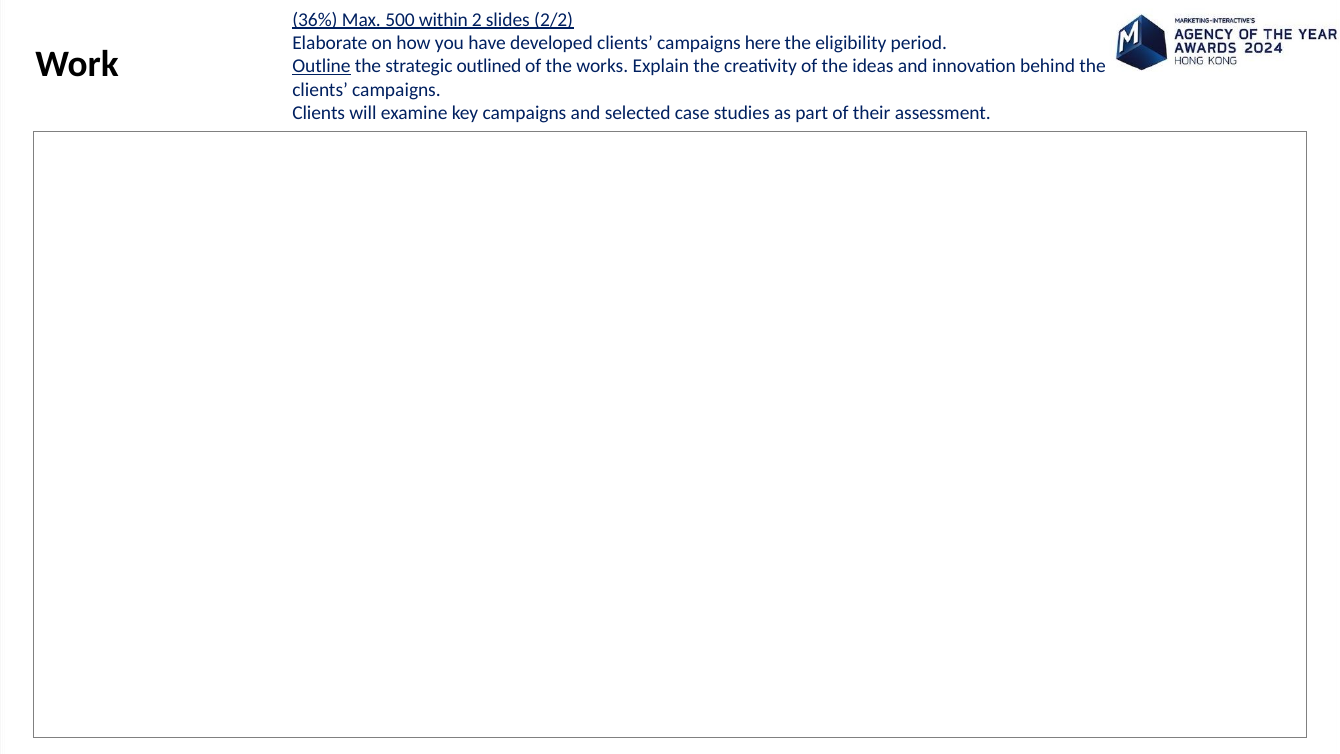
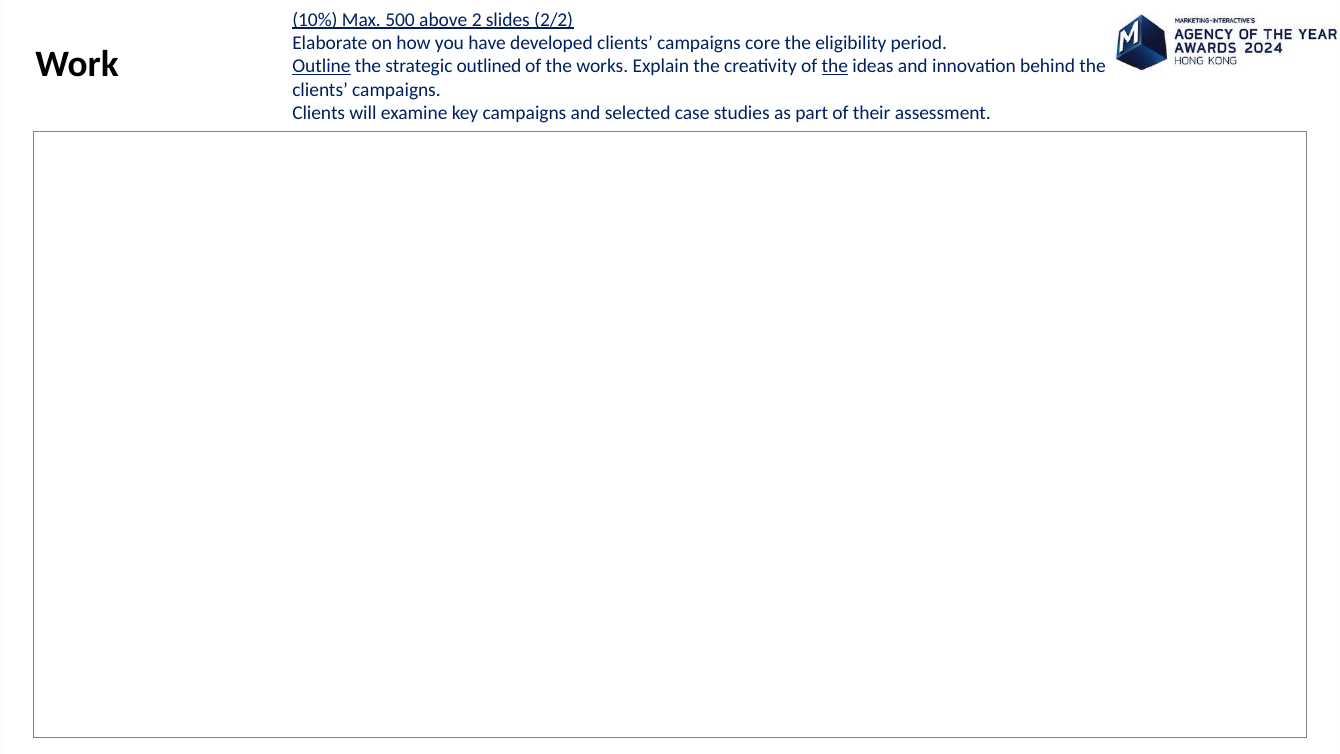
36%: 36% -> 10%
within: within -> above
here: here -> core
the at (835, 66) underline: none -> present
